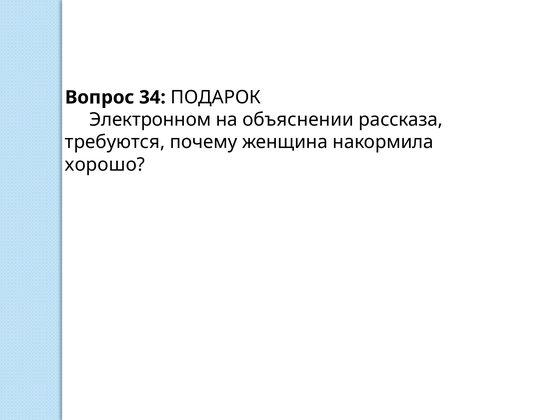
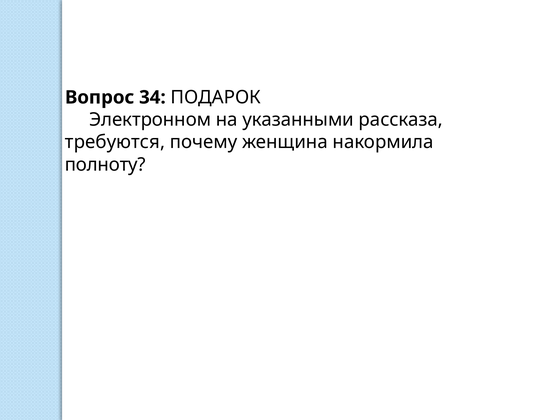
объяснении: объяснении -> указанными
хорошо: хорошо -> полноту
